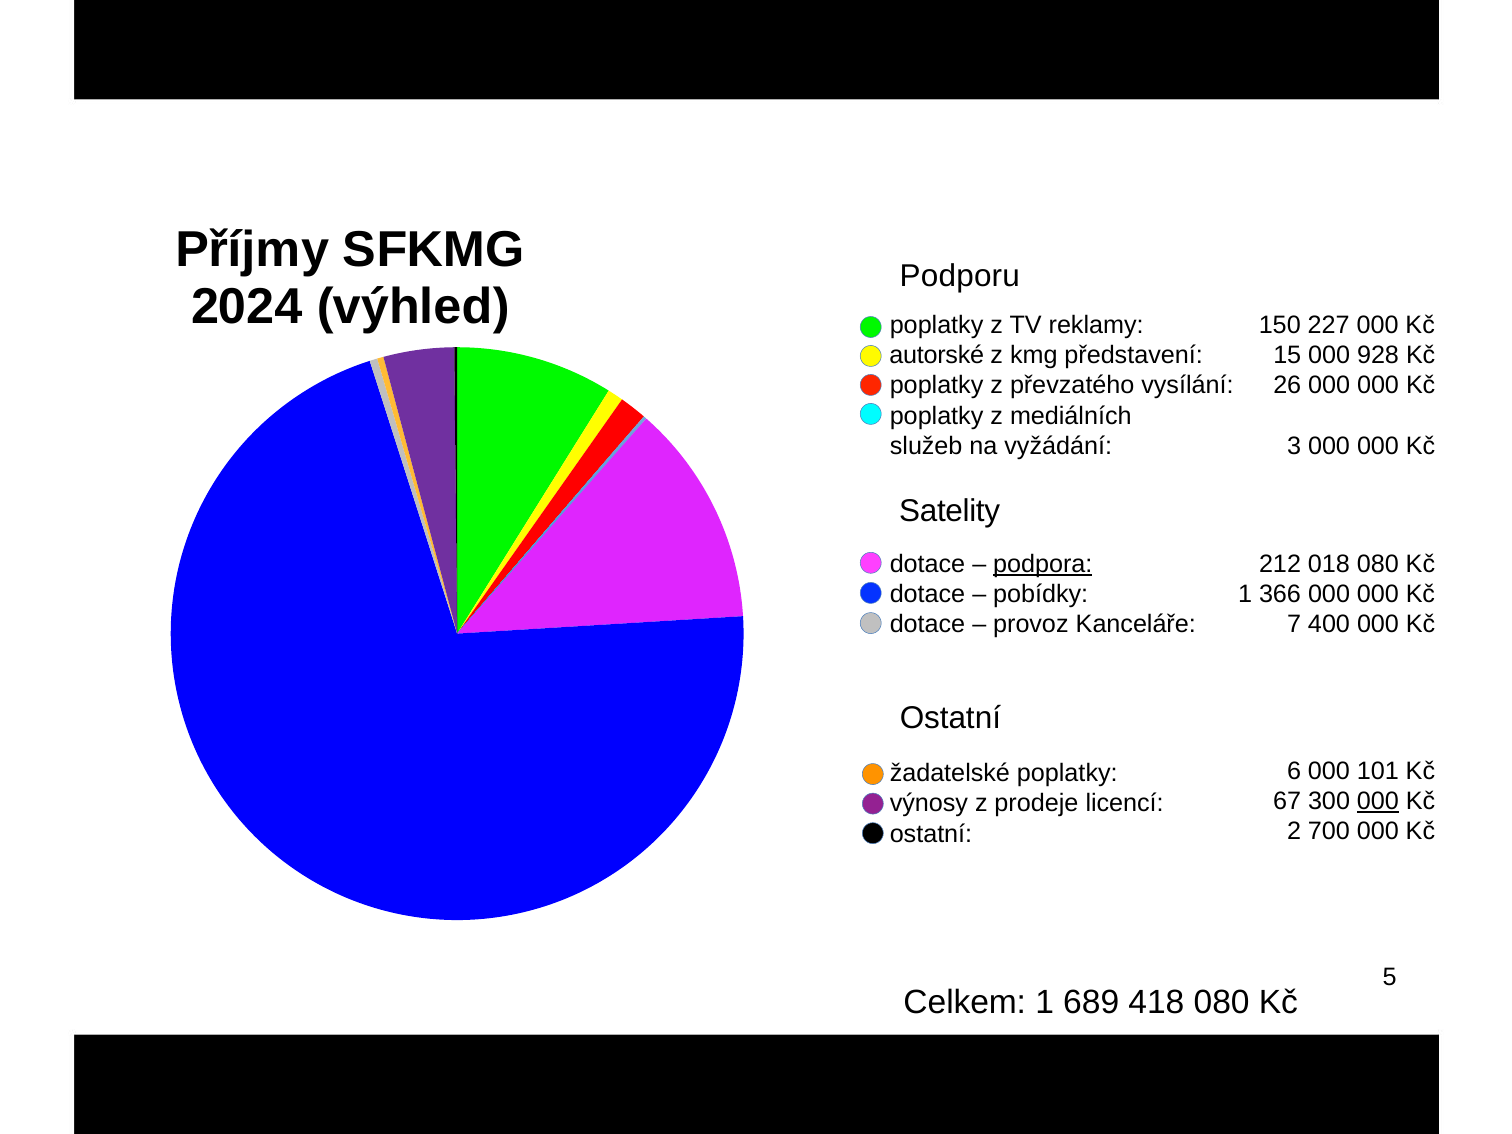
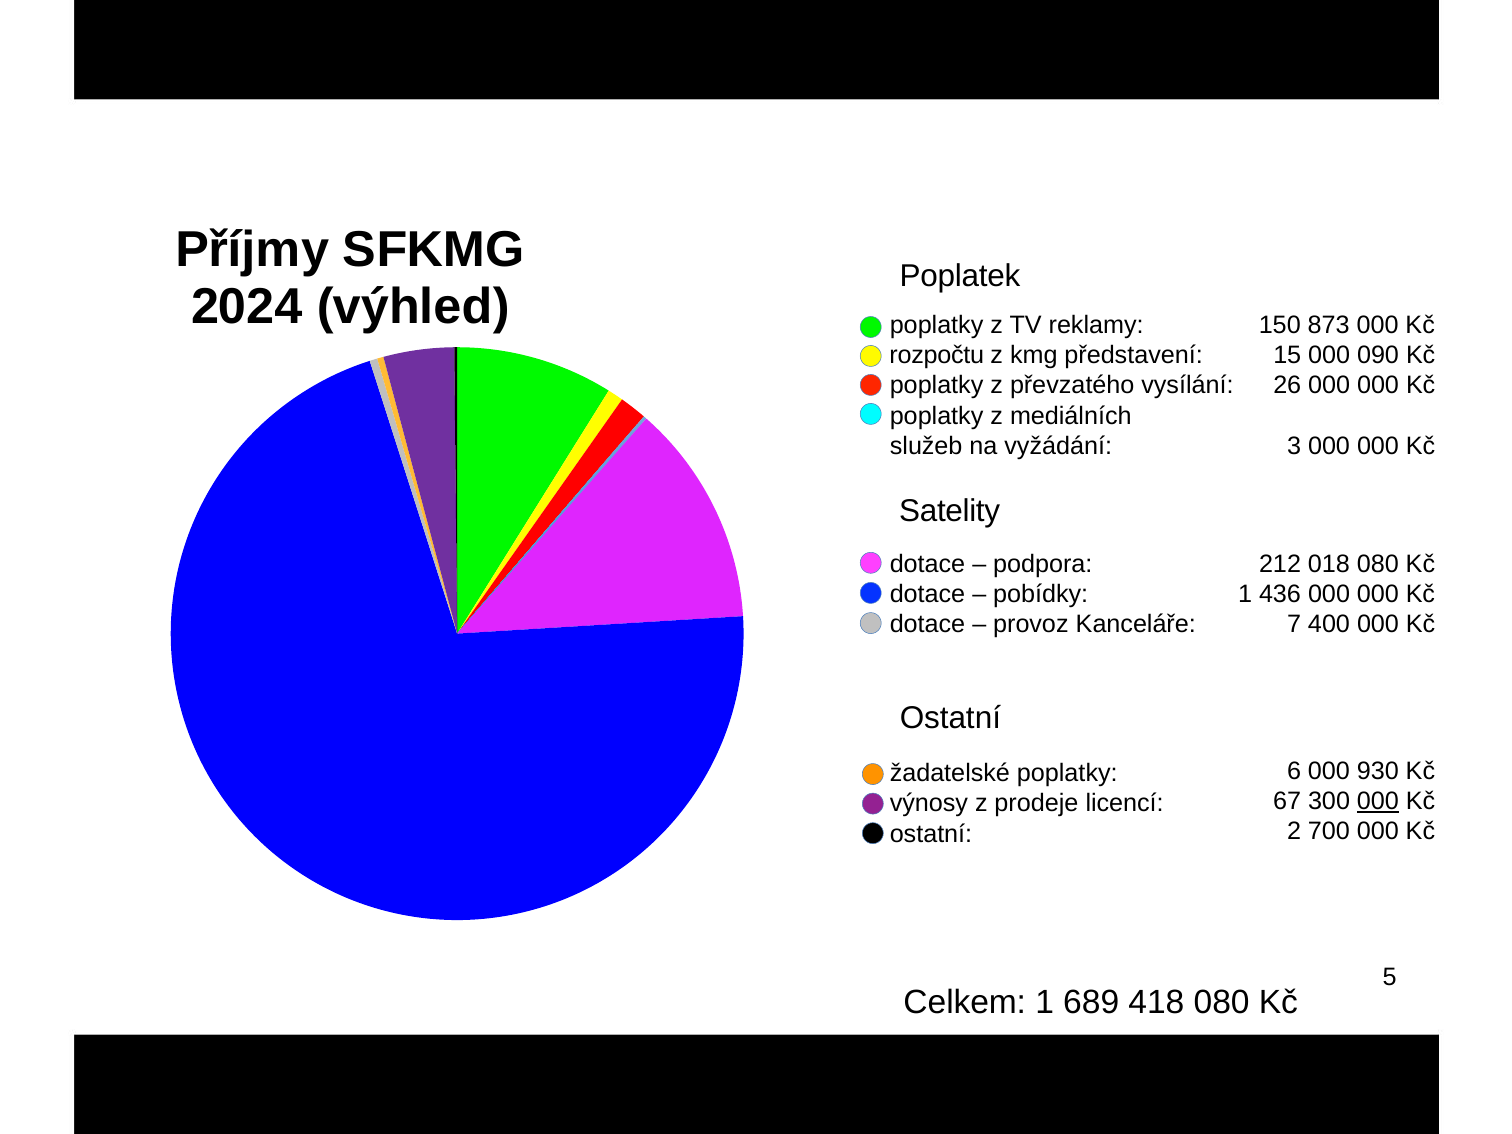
Podporu: Podporu -> Poplatek
227: 227 -> 873
autorské: autorské -> rozpočtu
928: 928 -> 090
podpora underline: present -> none
366: 366 -> 436
101: 101 -> 930
